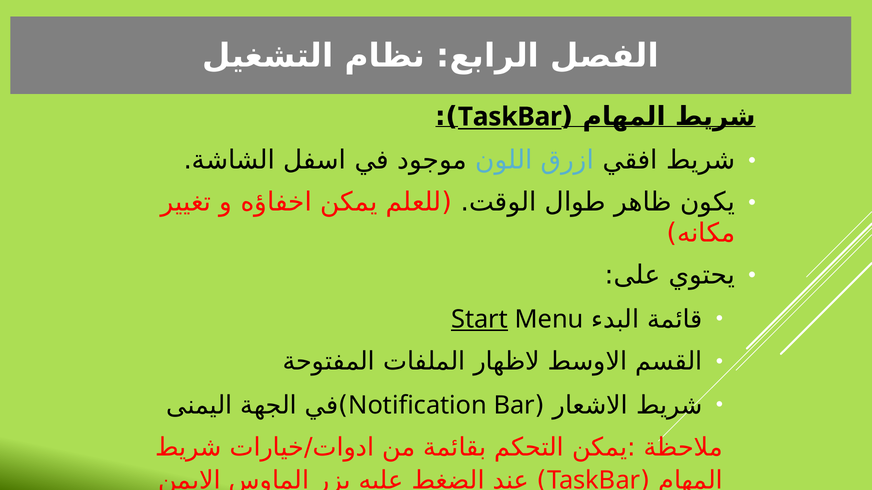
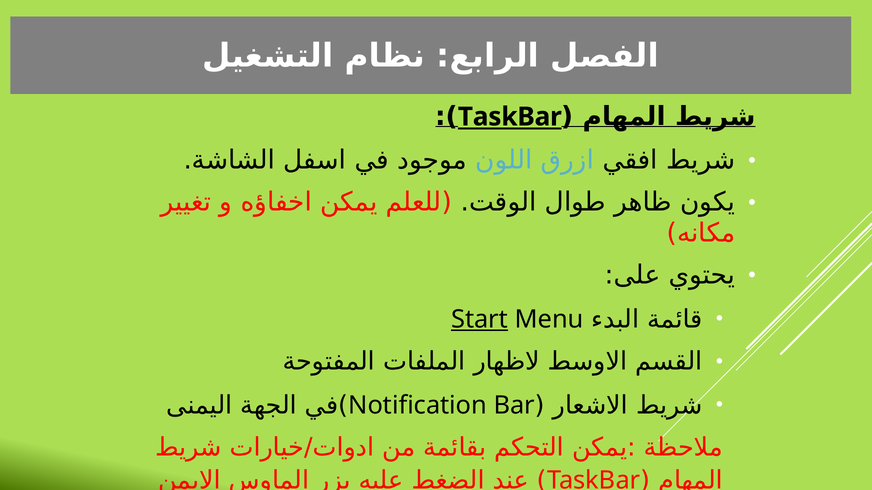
TaskBar at (510, 117) underline: none -> present
